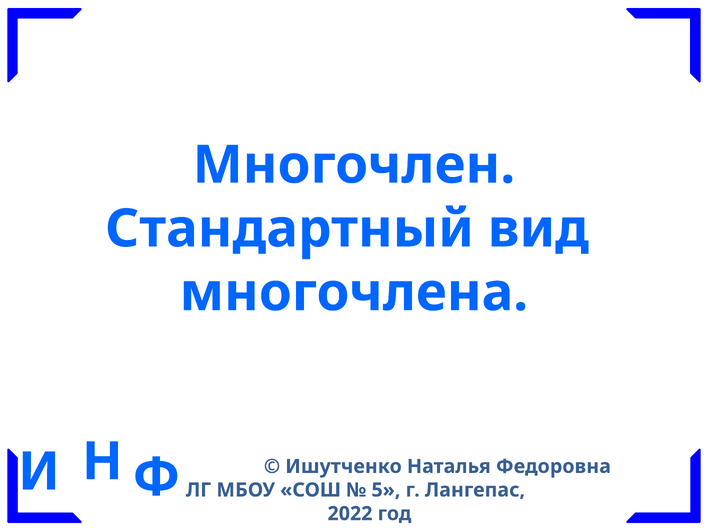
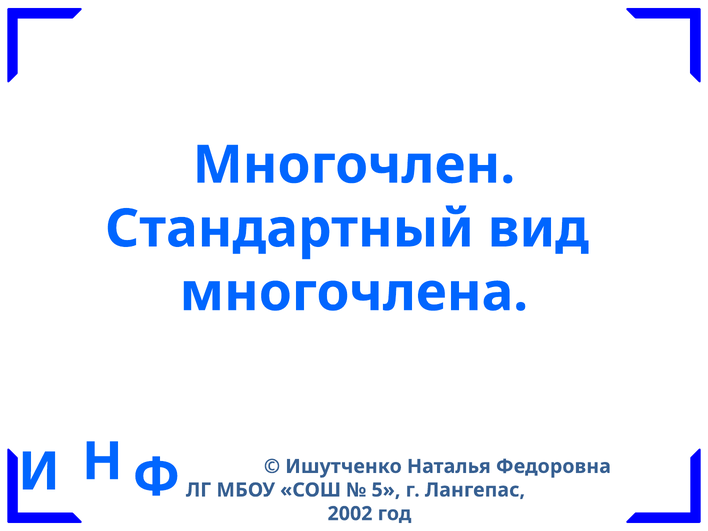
2022: 2022 -> 2002
